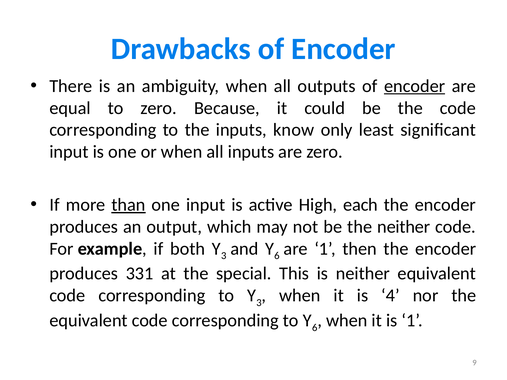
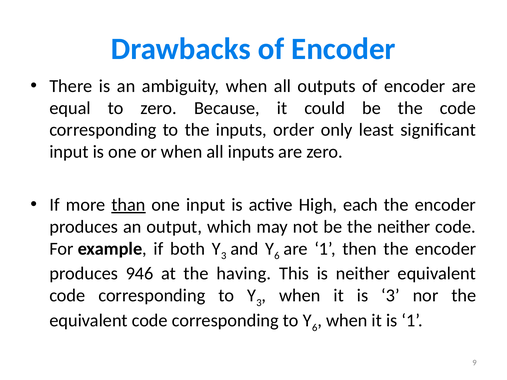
encoder at (415, 86) underline: present -> none
know: know -> order
331: 331 -> 946
special: special -> having
is 4: 4 -> 3
